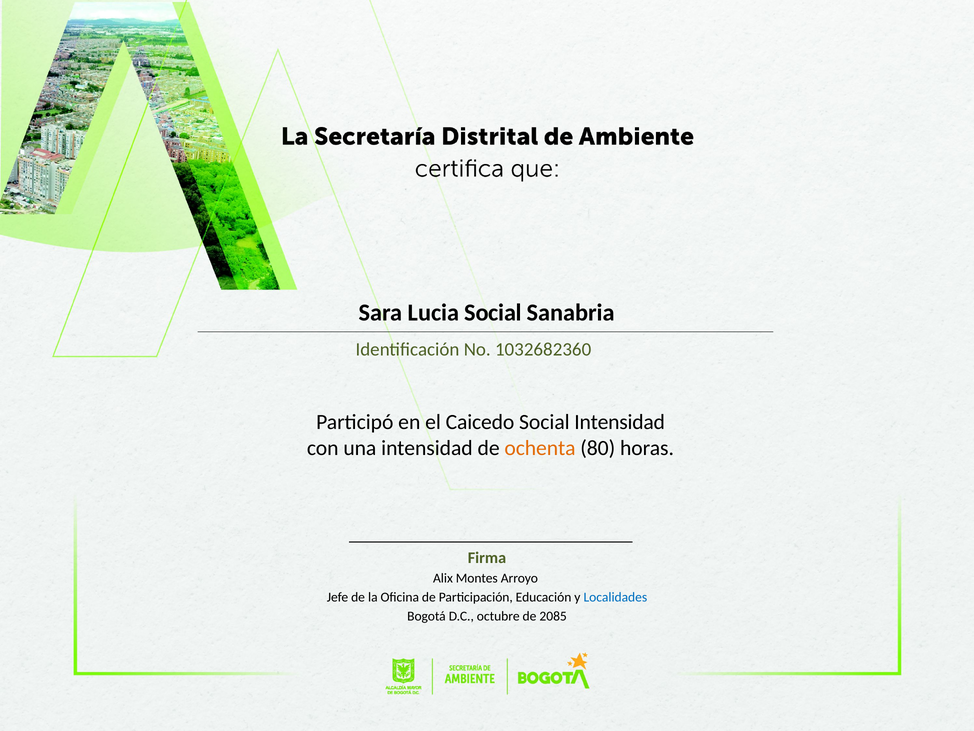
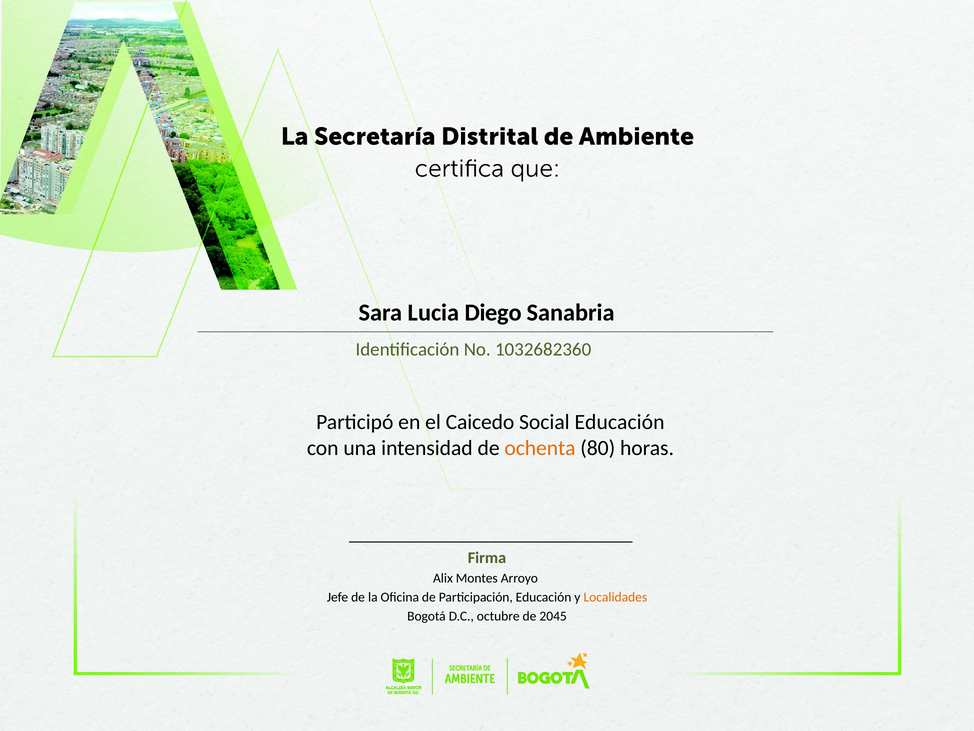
Lucia Social: Social -> Diego
Social Intensidad: Intensidad -> Educación
Localidades colour: blue -> orange
2085: 2085 -> 2045
